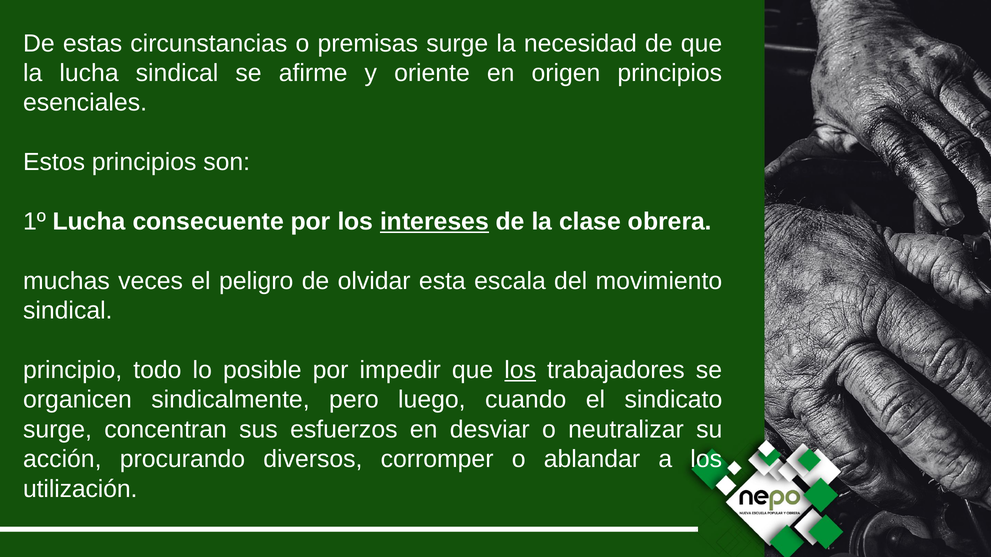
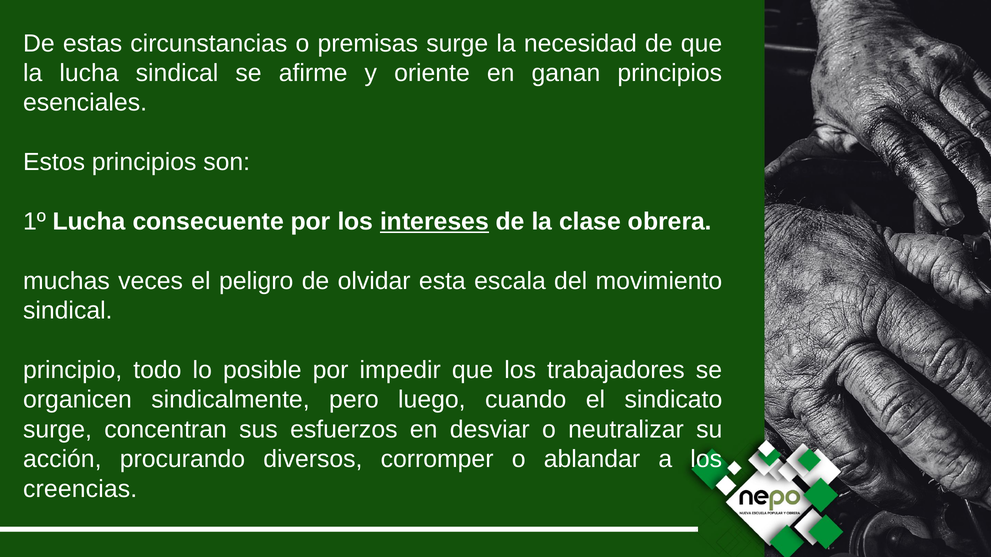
origen: origen -> ganan
los at (520, 370) underline: present -> none
utilización: utilización -> creencias
